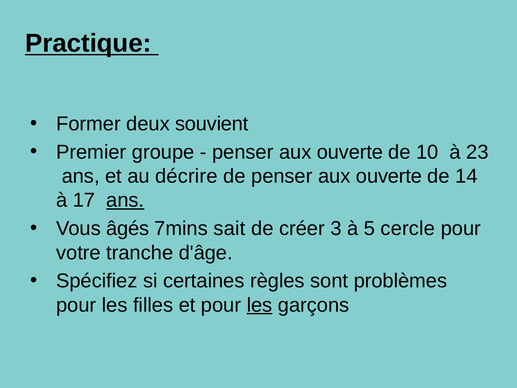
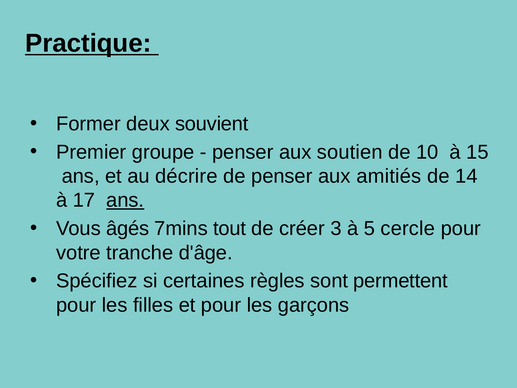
ouverte at (350, 152): ouverte -> soutien
23: 23 -> 15
de penser aux ouverte: ouverte -> amitiés
sait: sait -> tout
problèmes: problèmes -> permettent
les at (260, 305) underline: present -> none
